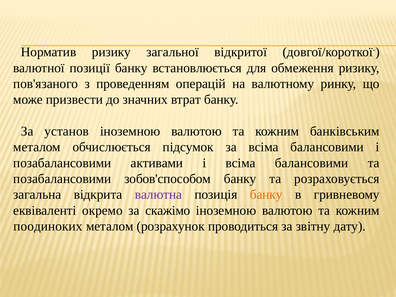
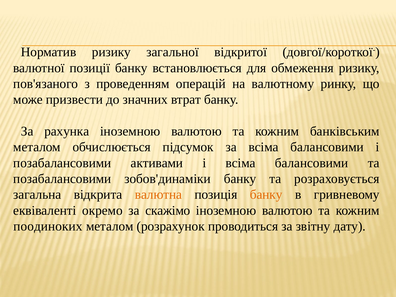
установ: установ -> рахунка
зобов'способом: зобов'способом -> зобов'динаміки
валютна colour: purple -> orange
